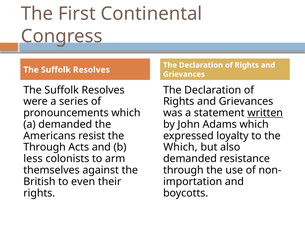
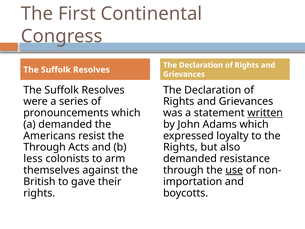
Which at (180, 147): Which -> Rights
use underline: none -> present
even: even -> gave
